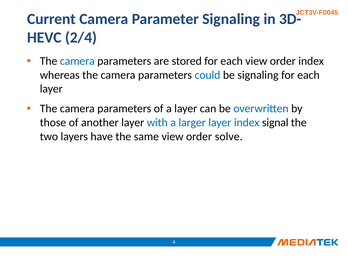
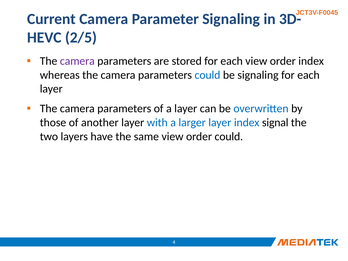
2/4: 2/4 -> 2/5
camera at (77, 61) colour: blue -> purple
order solve: solve -> could
